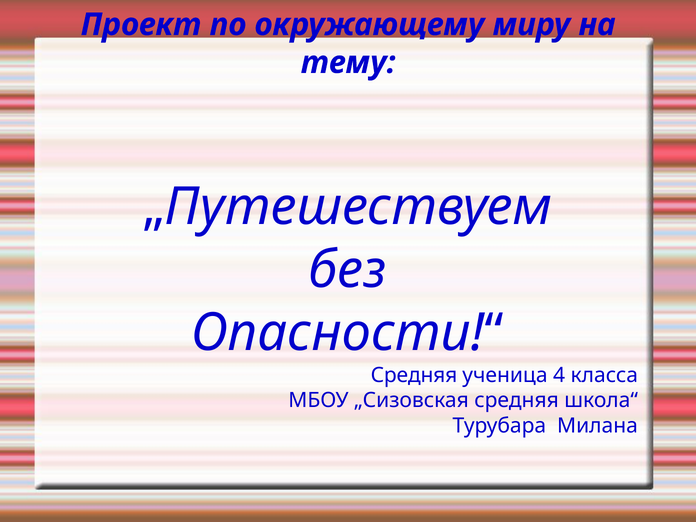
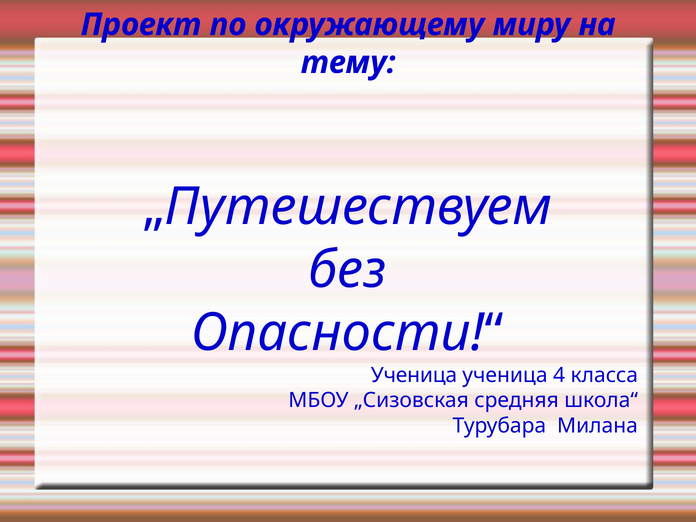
Средняя at (414, 375): Средняя -> Ученица
